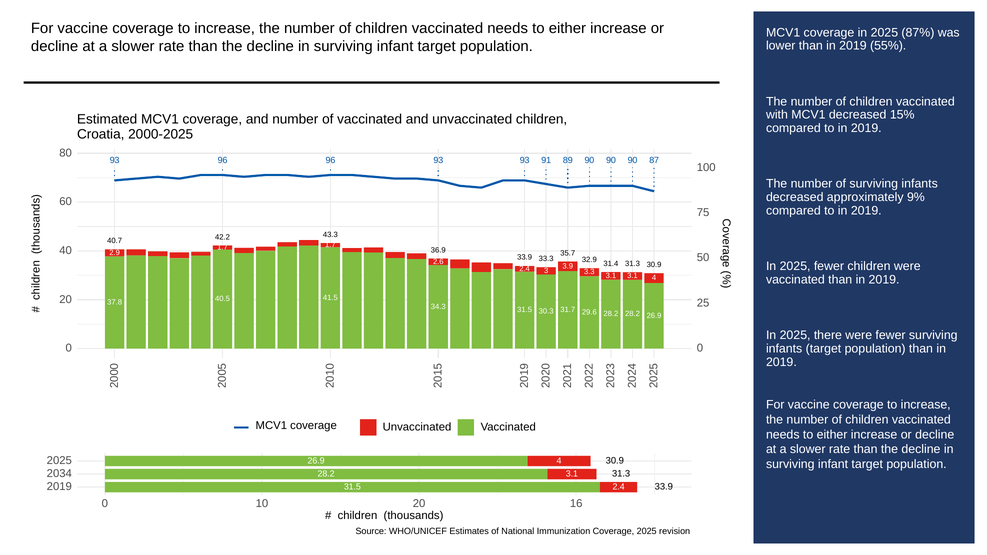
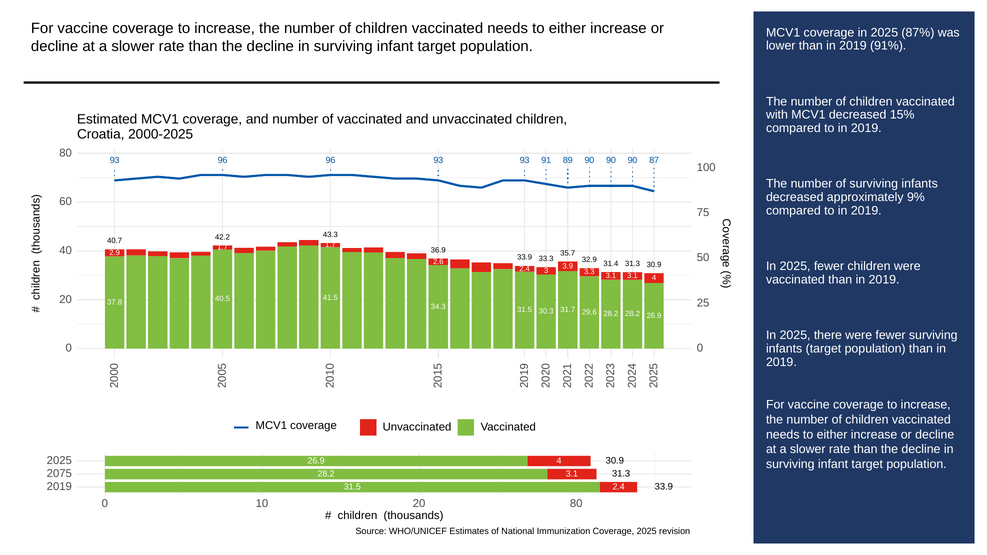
55%: 55% -> 91%
2034: 2034 -> 2075
20 16: 16 -> 80
